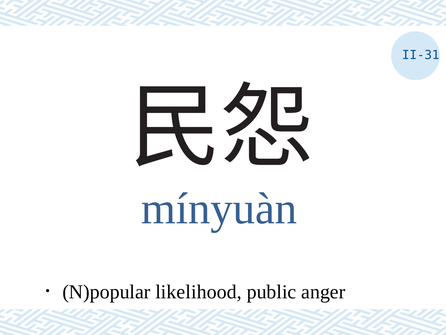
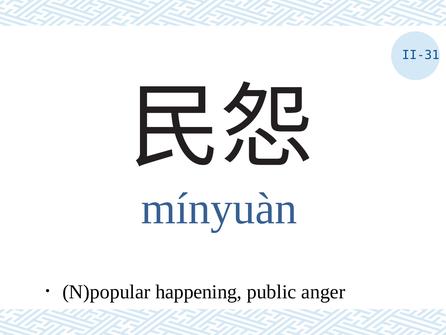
likelihood: likelihood -> happening
